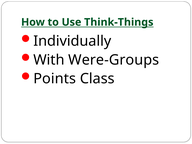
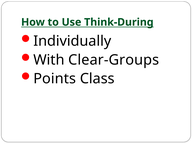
Think-Things: Think-Things -> Think-During
Were-Groups: Were-Groups -> Clear-Groups
